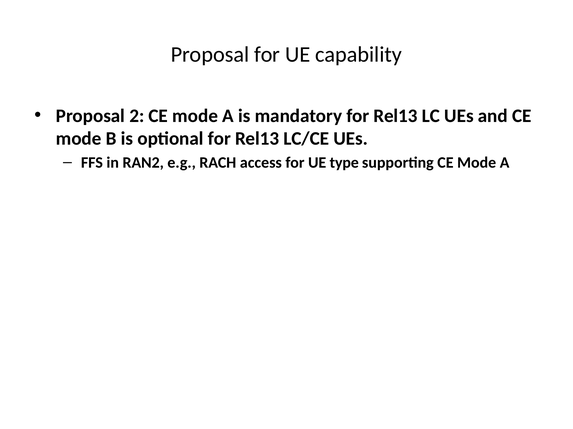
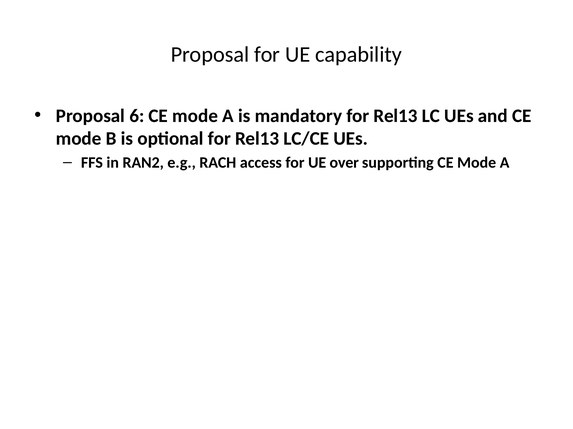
2: 2 -> 6
type: type -> over
